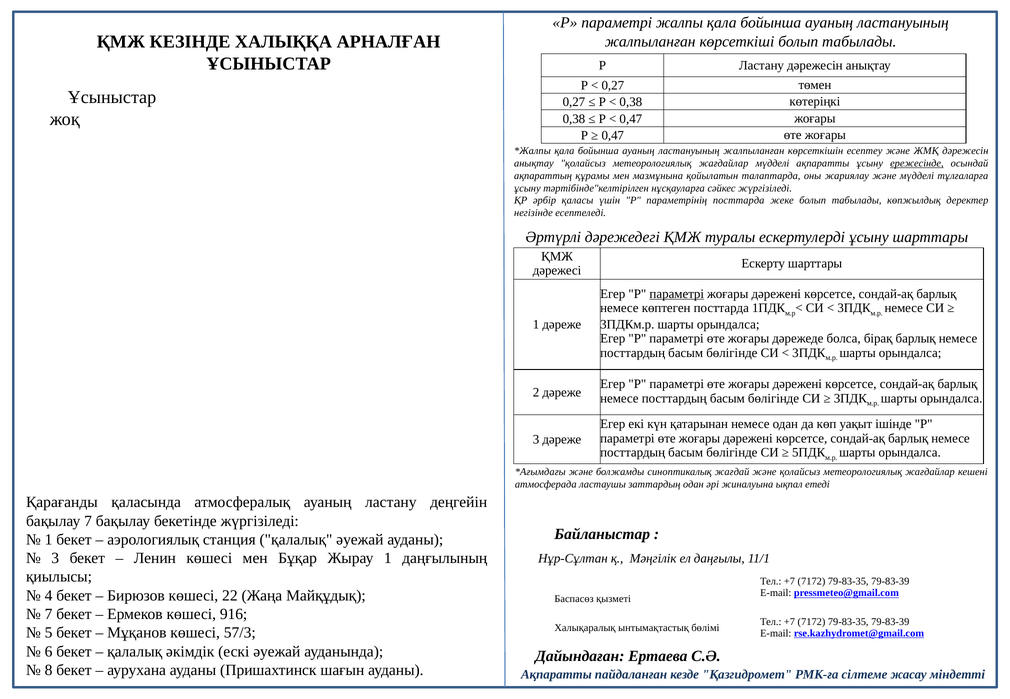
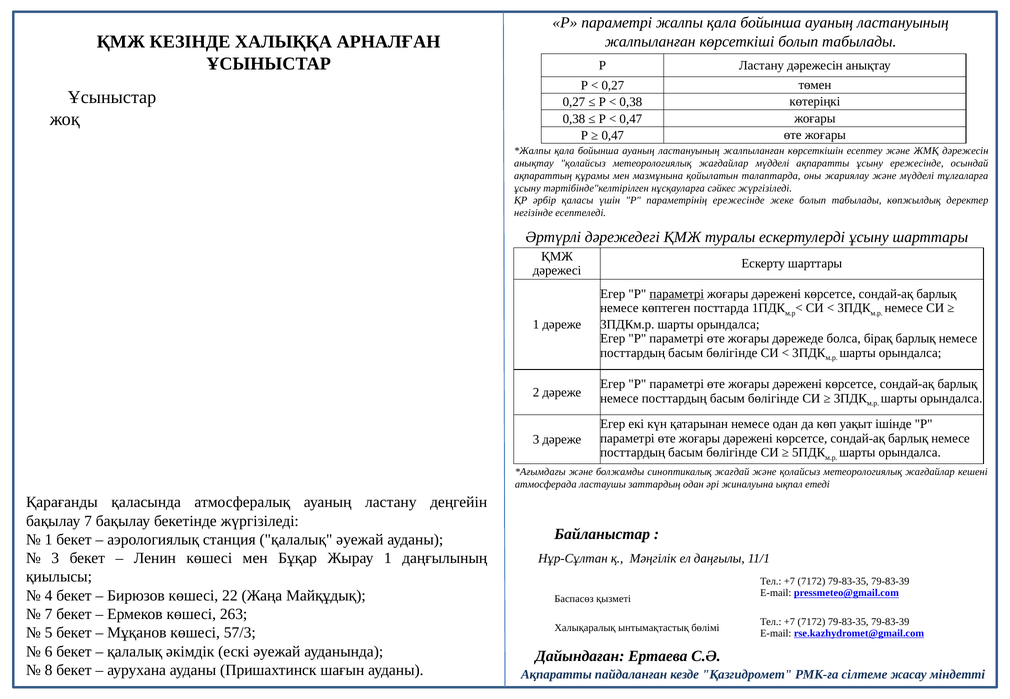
ережесінде at (917, 163) underline: present -> none
параметрінің посттарда: посттарда -> ережесінде
916: 916 -> 263
